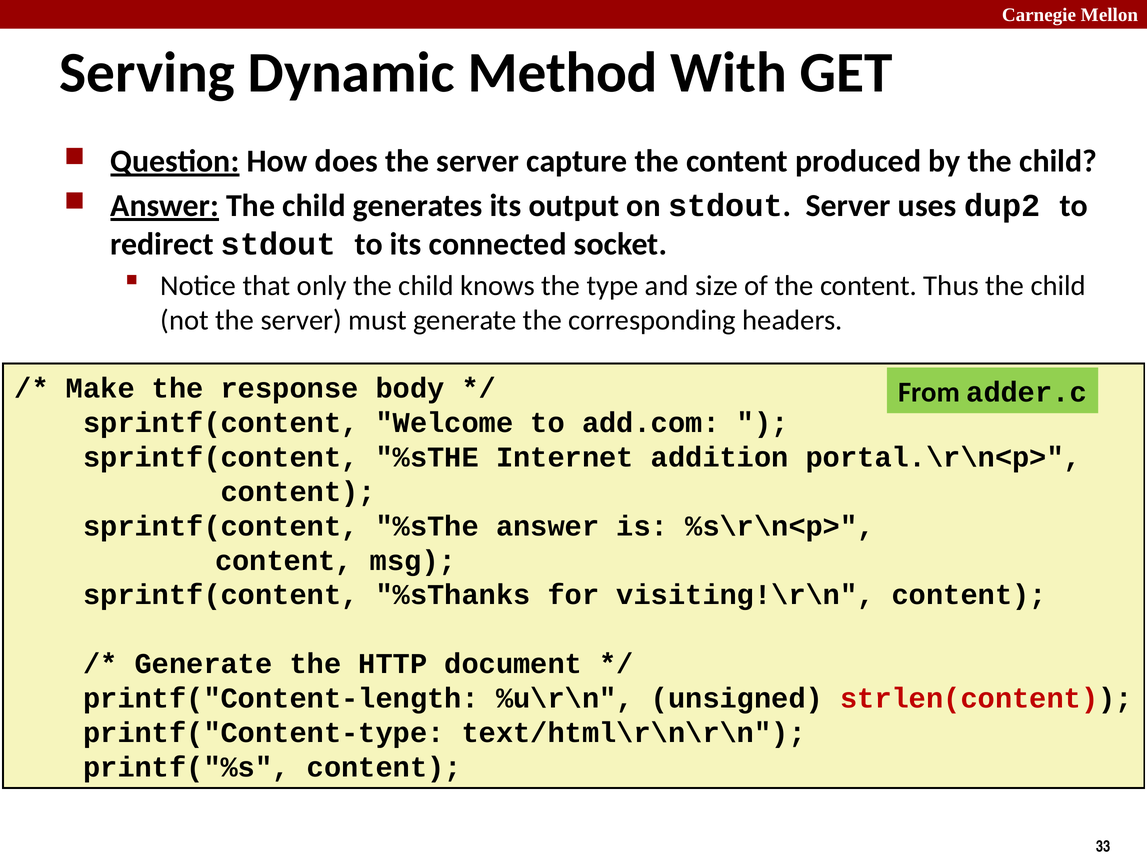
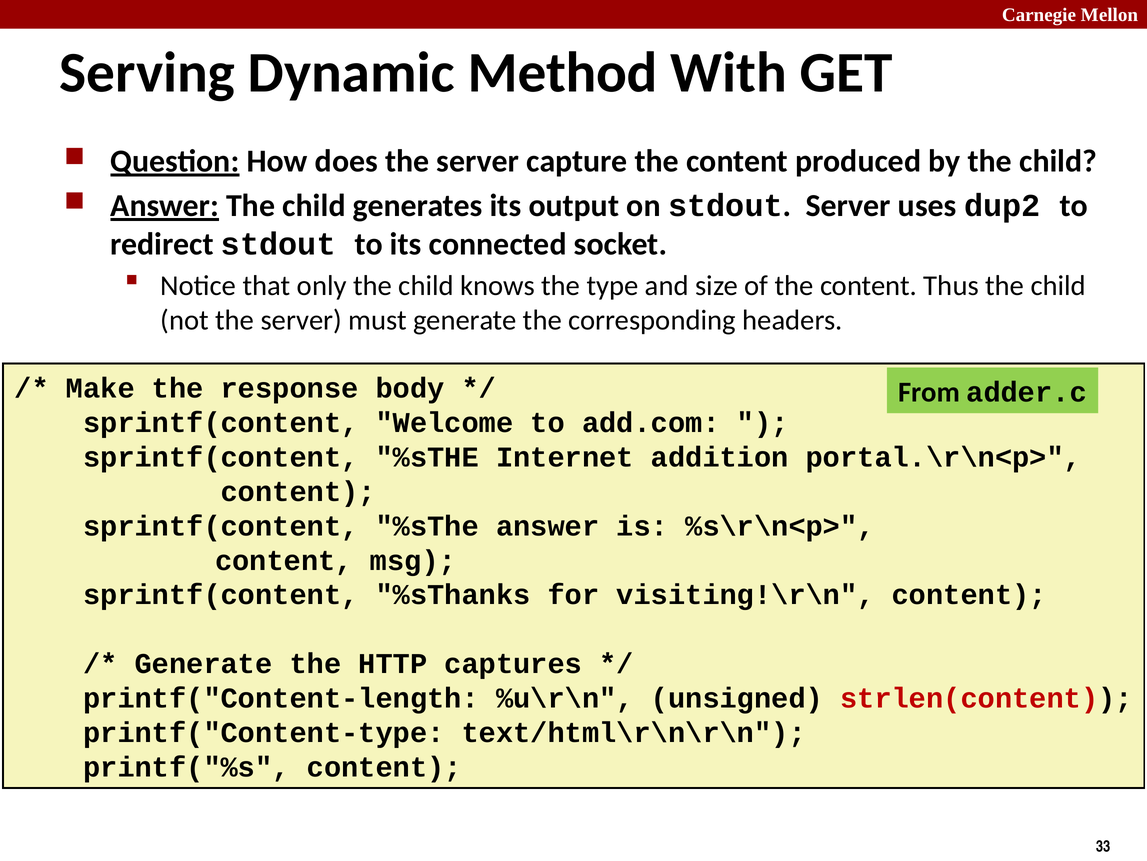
document: document -> captures
